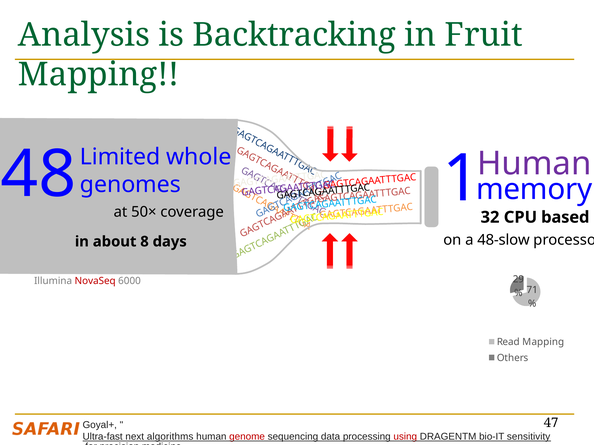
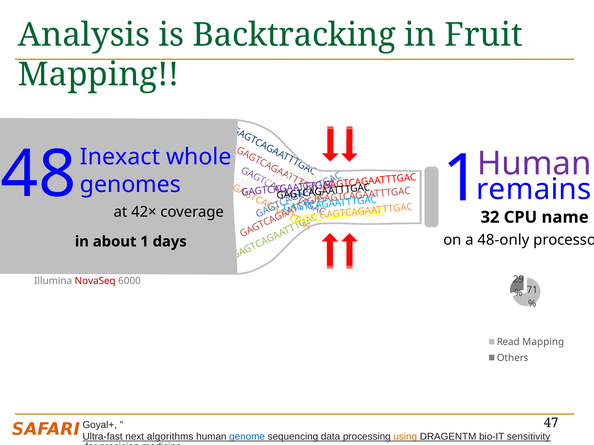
Limited: Limited -> Inexact
50×: 50× -> 42×
memory: memory -> remains
based: based -> name
48-slow: 48-slow -> 48-only
about 8: 8 -> 1
genome colour: red -> blue
using colour: red -> orange
